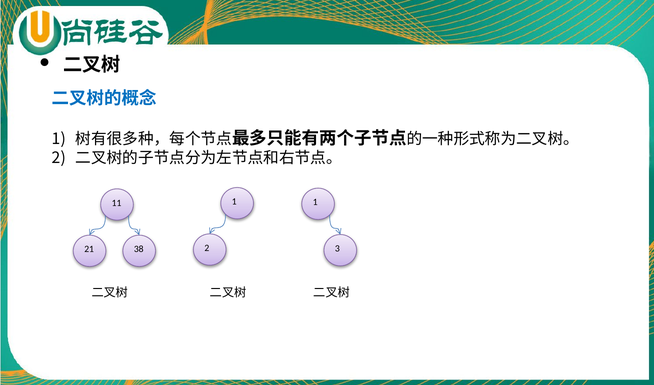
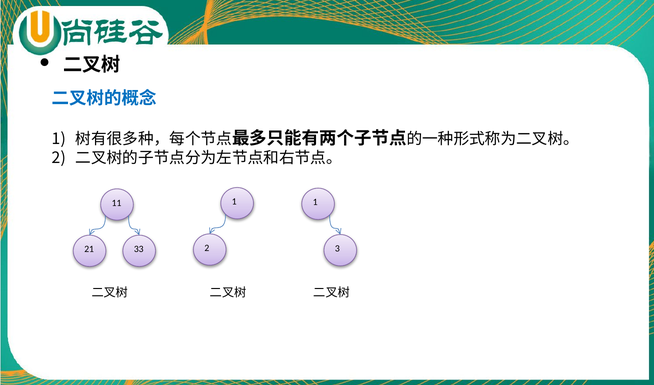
38: 38 -> 33
